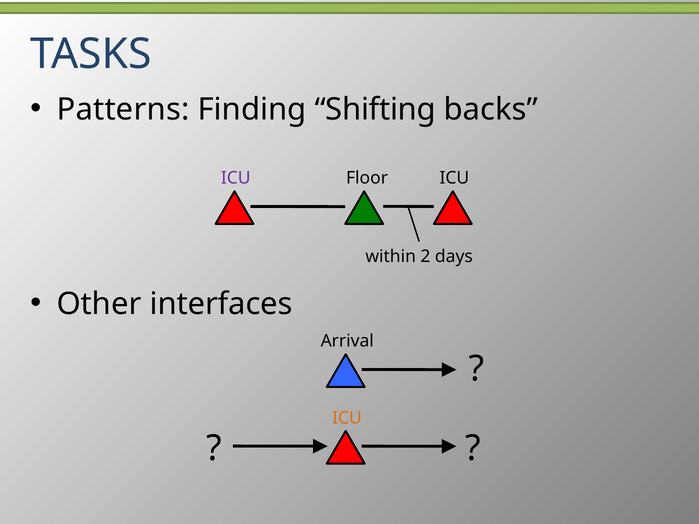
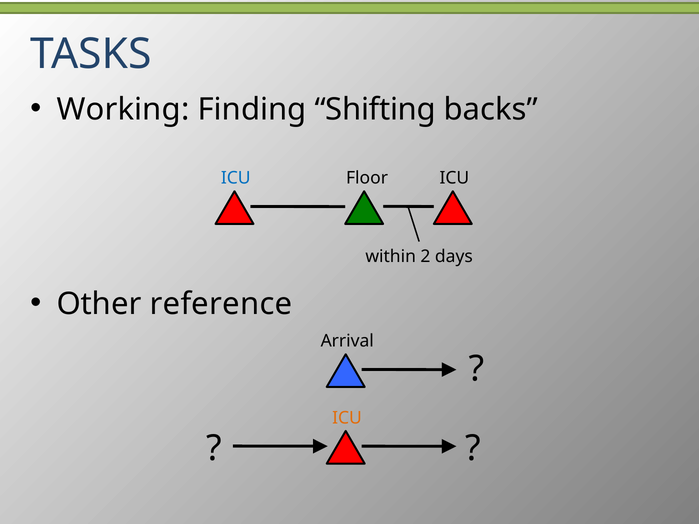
Patterns: Patterns -> Working
ICU at (236, 178) colour: purple -> blue
interfaces: interfaces -> reference
